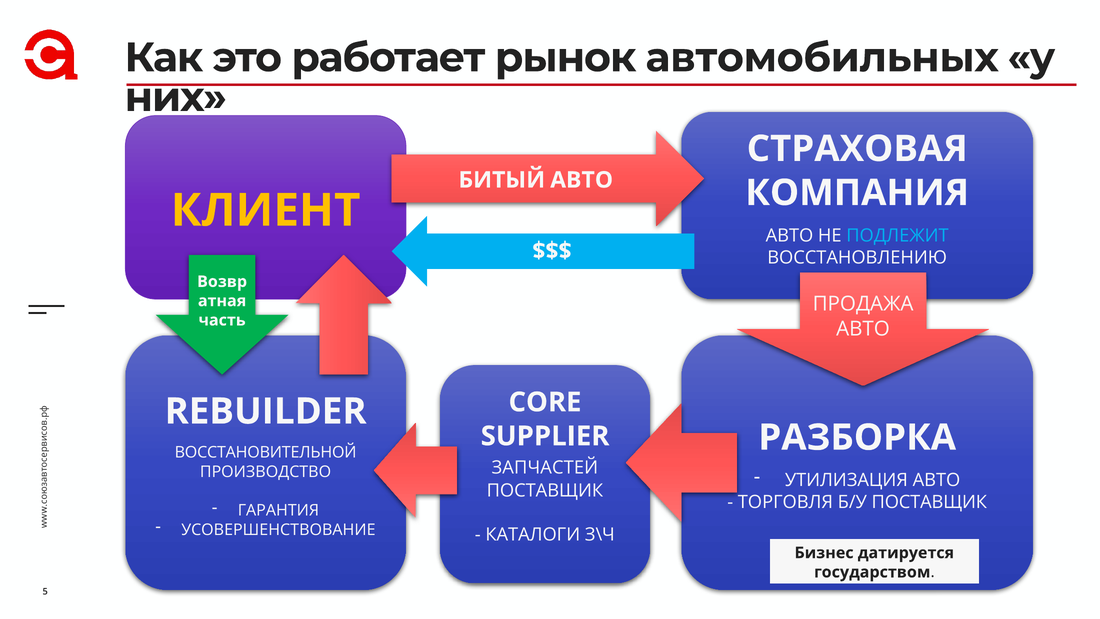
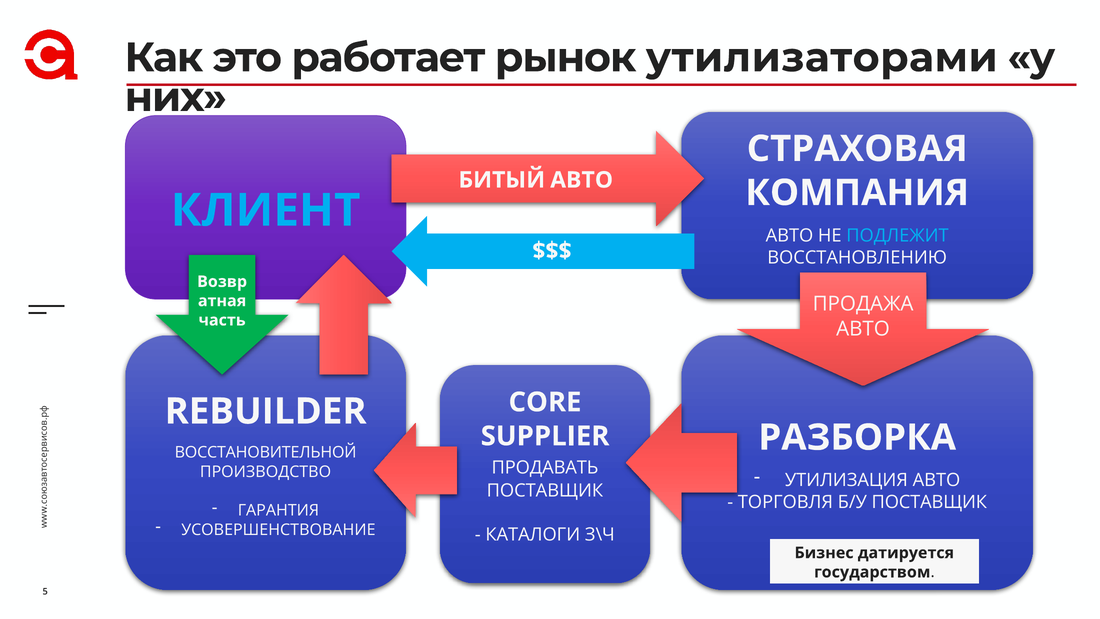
автомобильных: автомобильных -> утилизаторами
КЛИЕНТ colour: yellow -> light blue
ЗАПЧАСТЕЙ: ЗАПЧАСТЕЙ -> ПРОДАВАТЬ
